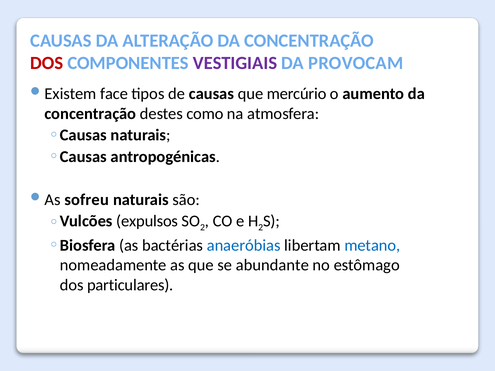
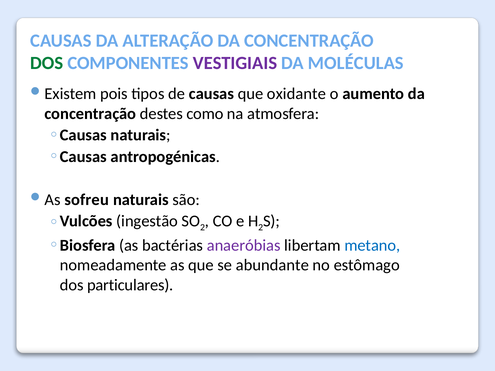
DOS at (47, 63) colour: red -> green
PROVOCAM: PROVOCAM -> MOLÉCULAS
face: face -> pois
mercúrio: mercúrio -> oxidante
expulsos: expulsos -> ingestão
anaeróbias colour: blue -> purple
